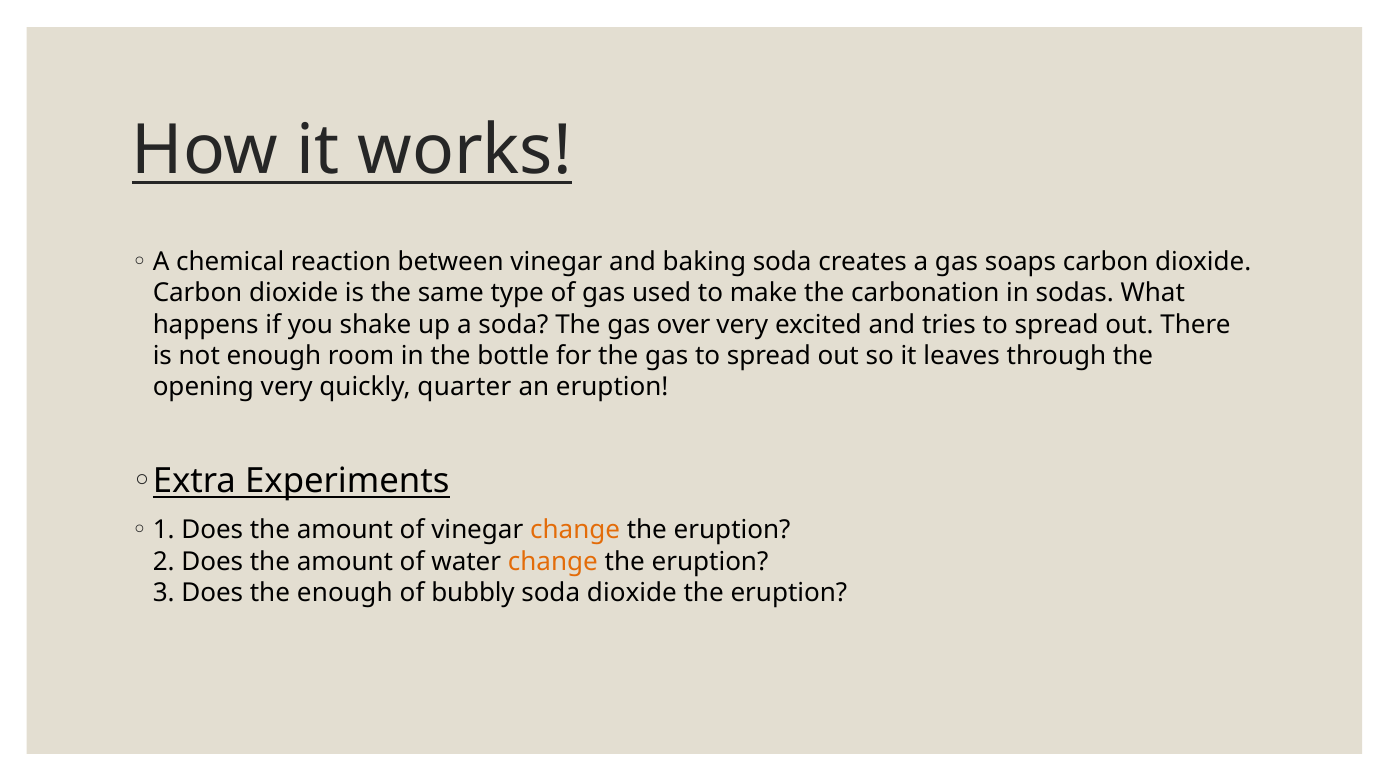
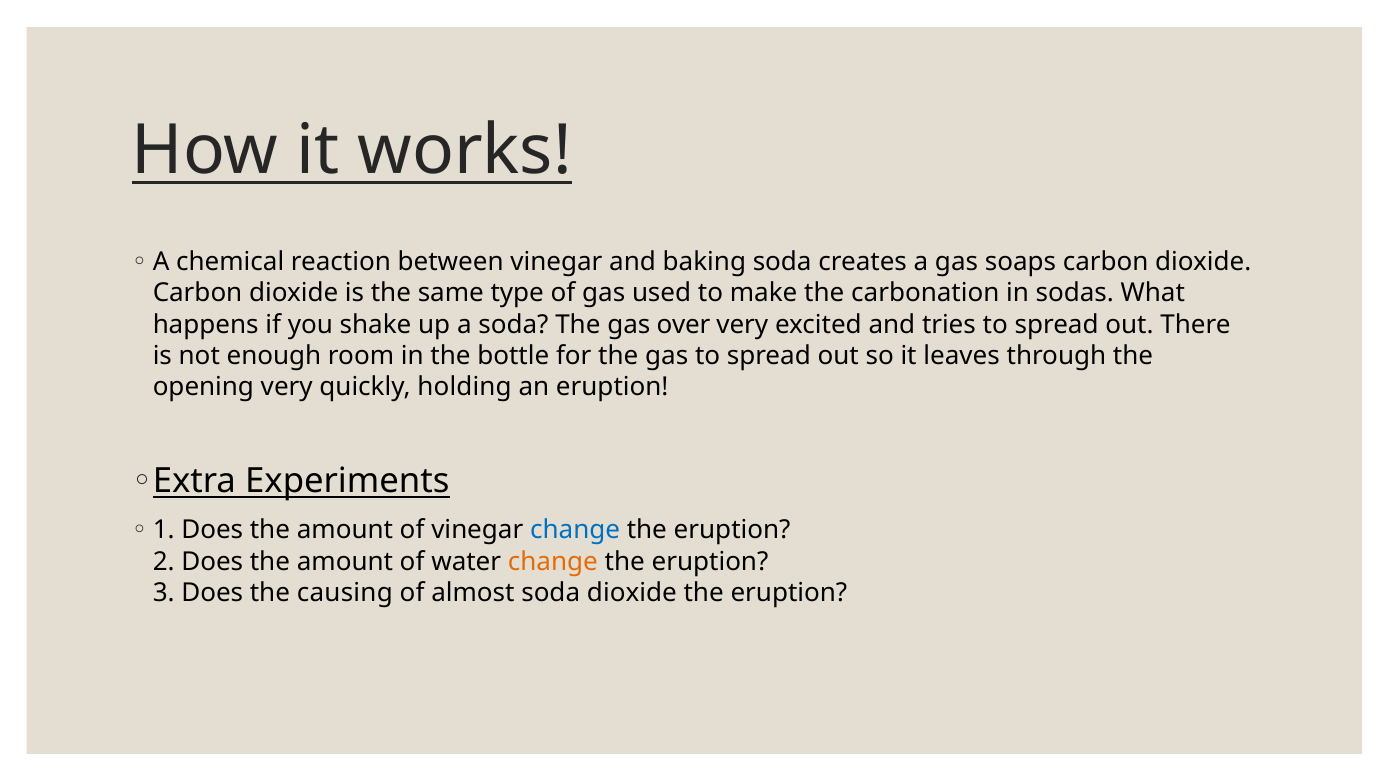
quarter: quarter -> holding
change at (575, 531) colour: orange -> blue
the enough: enough -> causing
bubbly: bubbly -> almost
